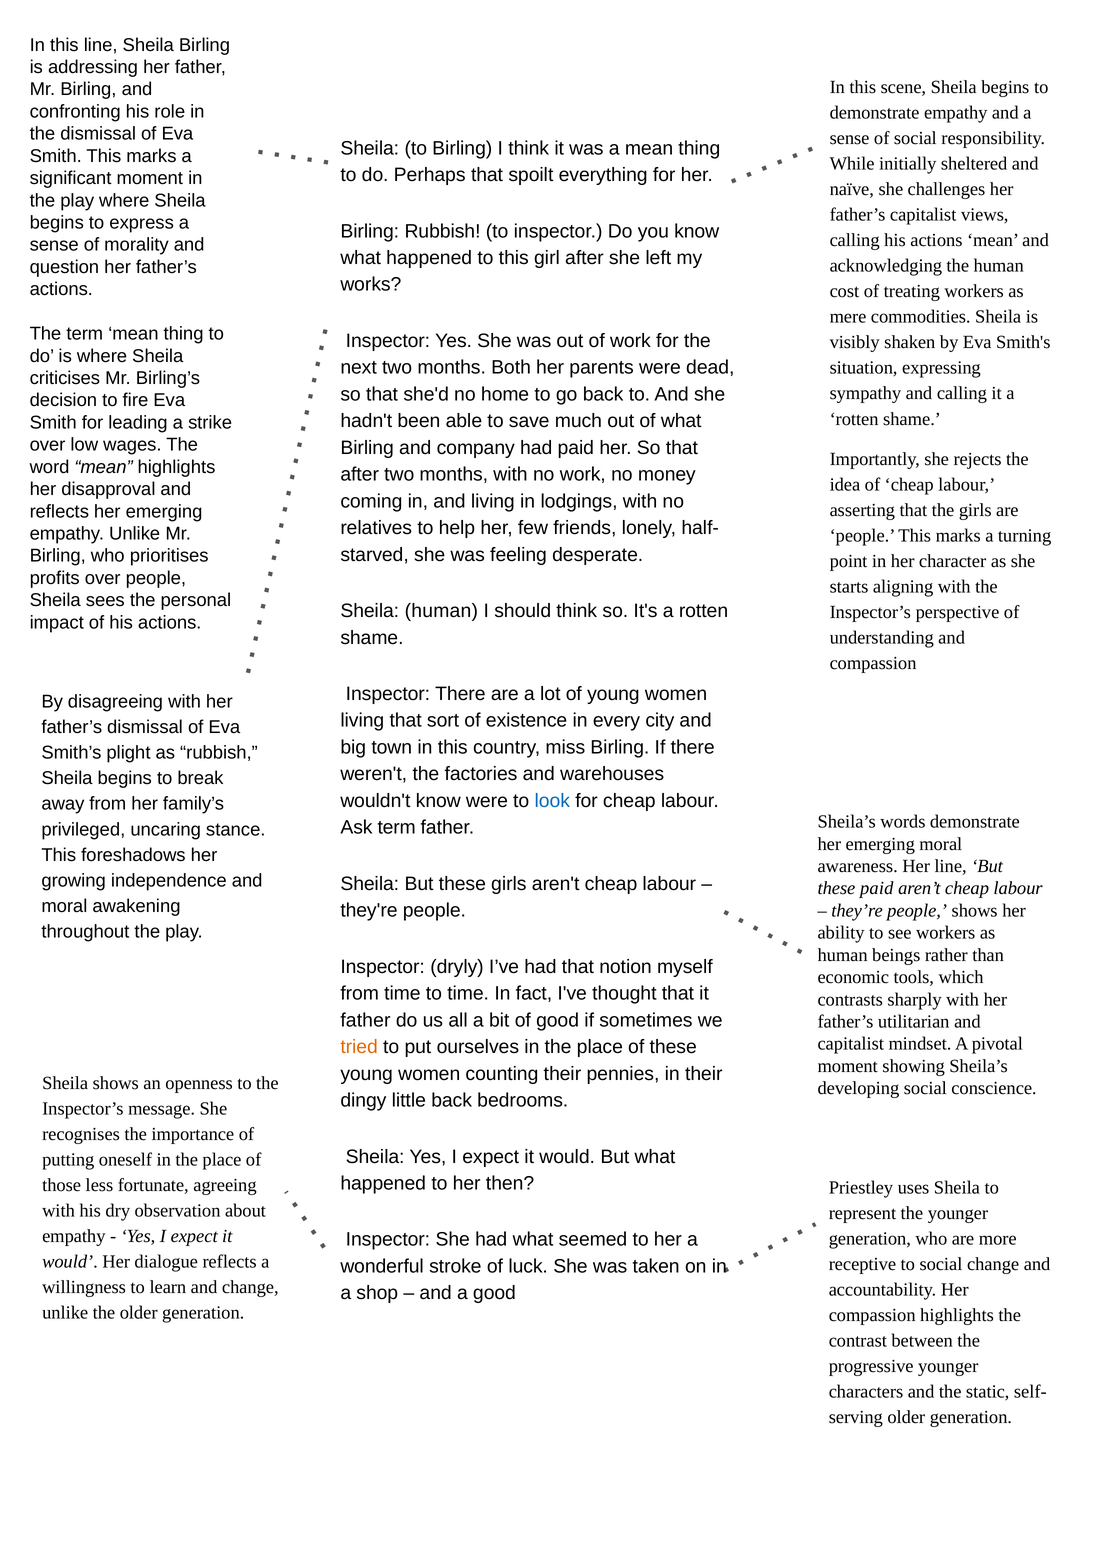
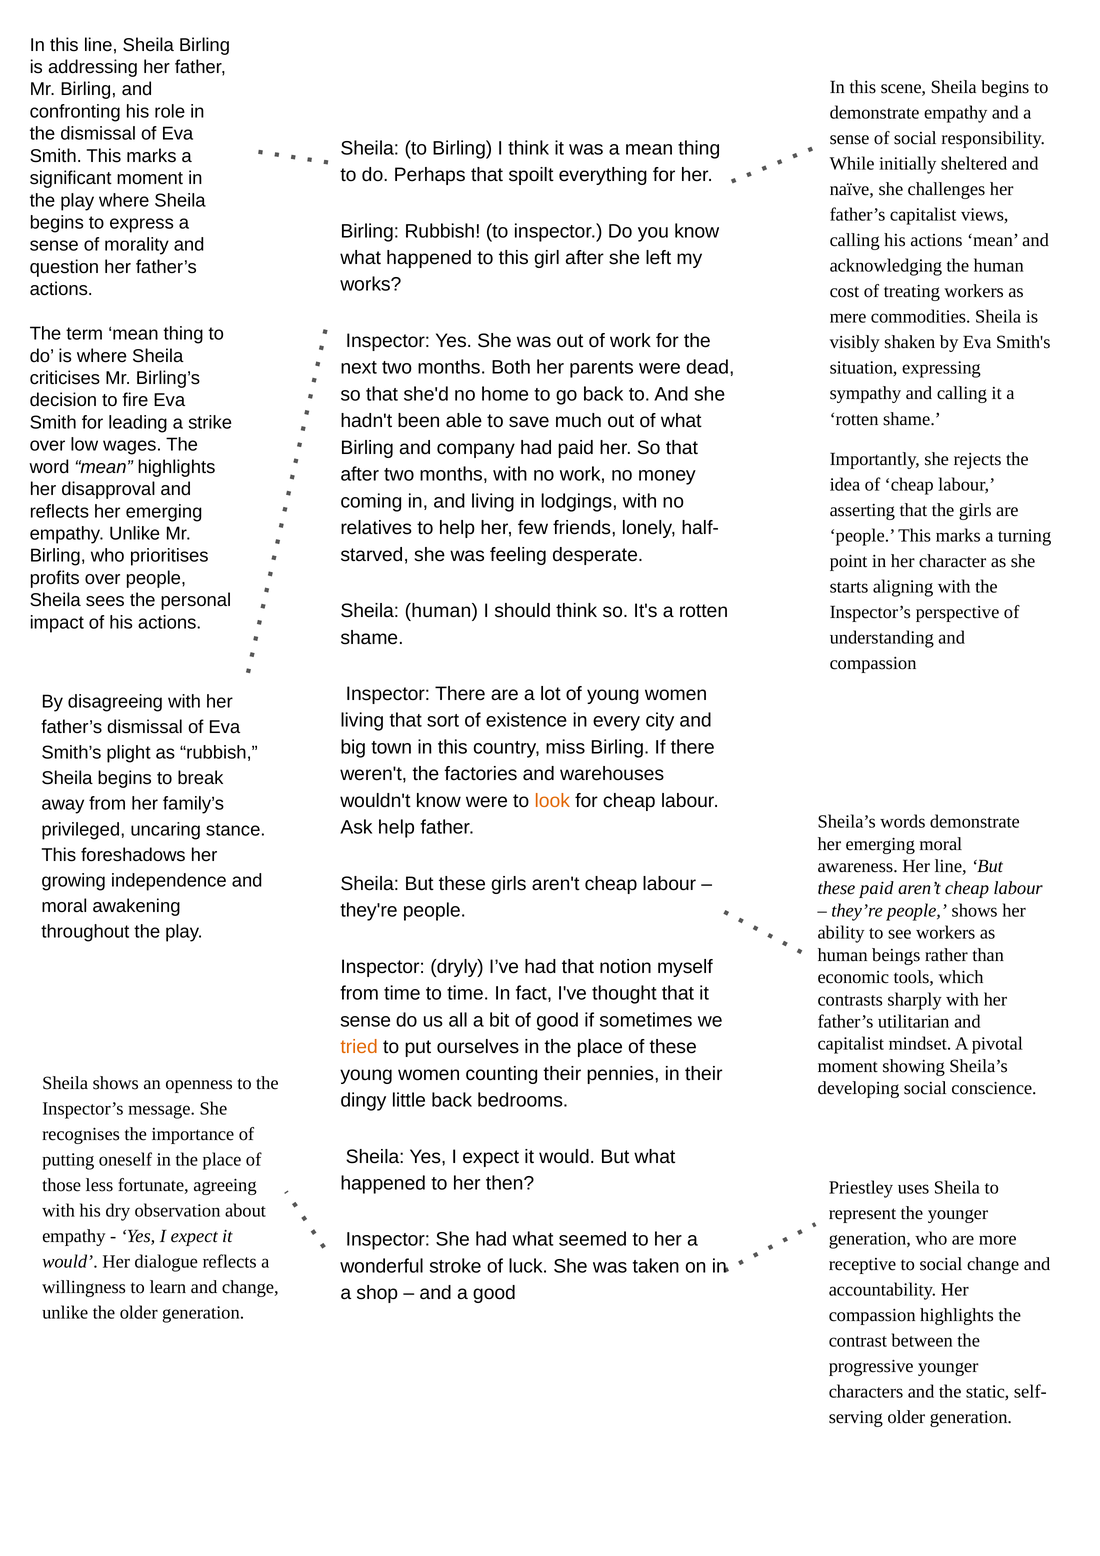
look colour: blue -> orange
Ask term: term -> help
father at (365, 1020): father -> sense
